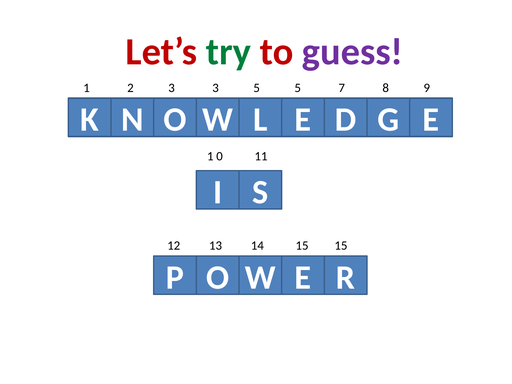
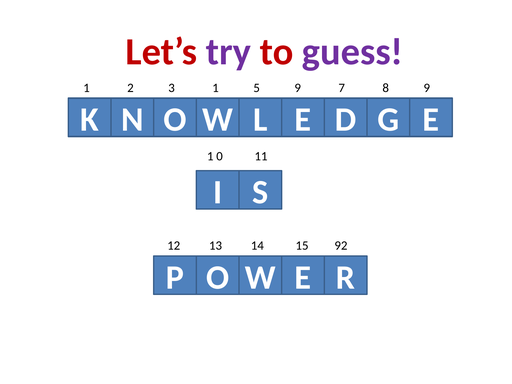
try colour: green -> purple
3 3: 3 -> 1
5 5: 5 -> 9
15 15: 15 -> 92
